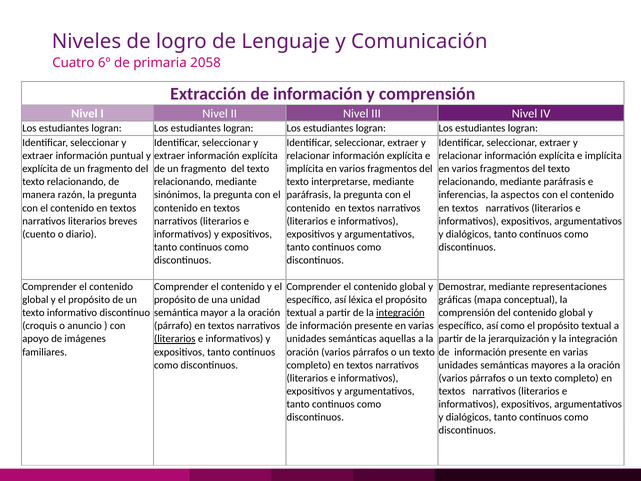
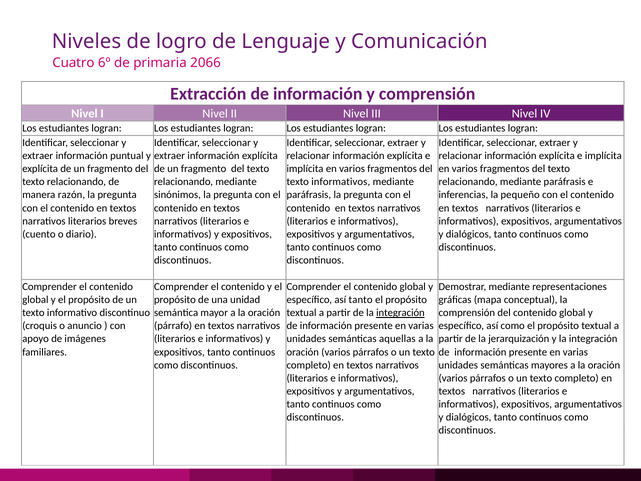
2058: 2058 -> 2066
texto interpretarse: interpretarse -> informativos
aspectos: aspectos -> pequeño
así léxica: léxica -> tanto
literarios at (175, 339) underline: present -> none
